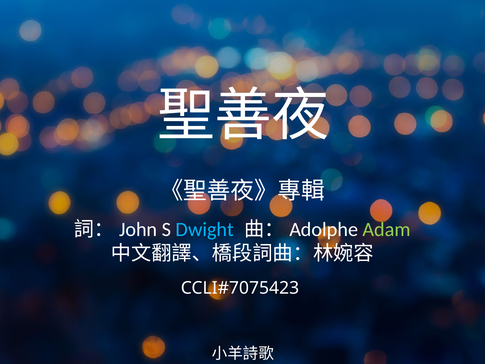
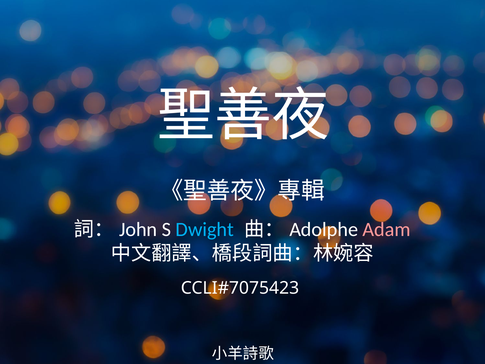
Adam colour: light green -> pink
